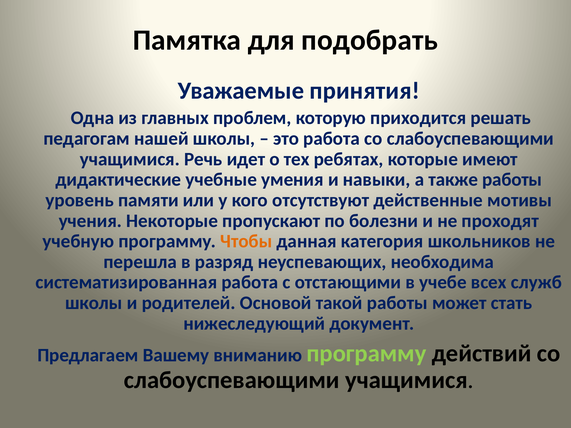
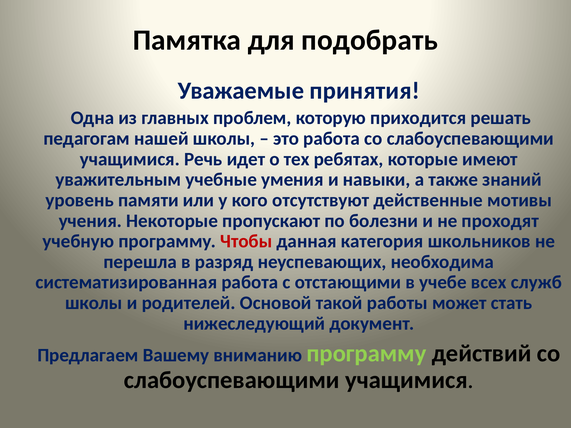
дидактические: дидактические -> уважительным
также работы: работы -> знаний
Чтобы colour: orange -> red
